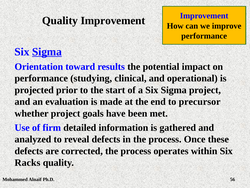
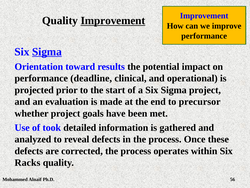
Improvement at (113, 21) underline: none -> present
studying: studying -> deadline
firm: firm -> took
